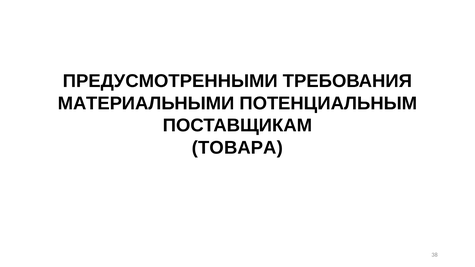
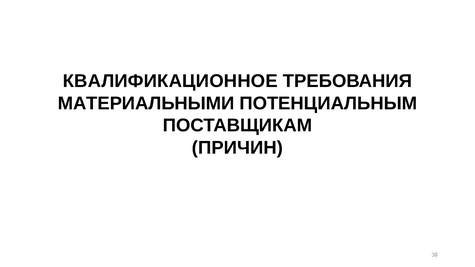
ПРЕДУСМОТРЕННЫМИ: ПРЕДУСМОТРЕННЫМИ -> КВАЛИФИКАЦИОННОЕ
ТОВАРА: ТОВАРА -> ПРИЧИН
